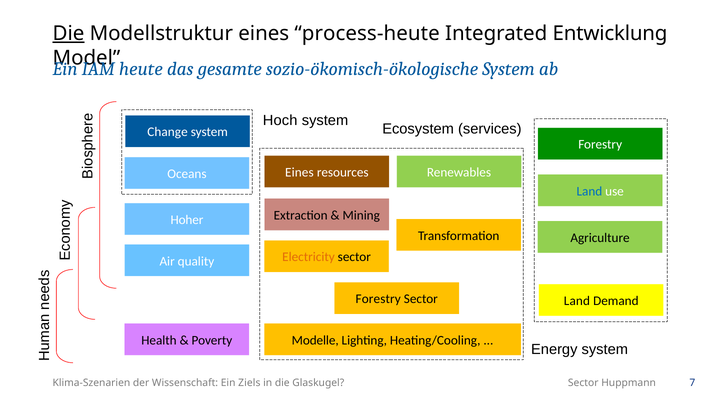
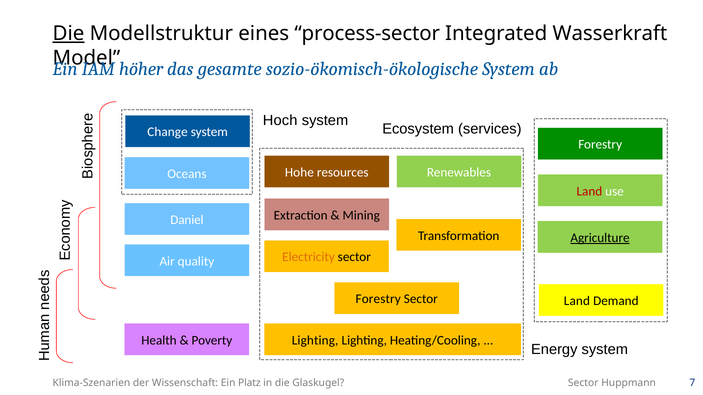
process-heute: process-heute -> process-sector
Entwicklung: Entwicklung -> Wasserkraft
heute: heute -> höher
Eines at (299, 173): Eines -> Hohe
Land at (589, 191) colour: blue -> red
Hoher: Hoher -> Daniel
Agriculture underline: none -> present
Poverty Modelle: Modelle -> Lighting
Ziels: Ziels -> Platz
